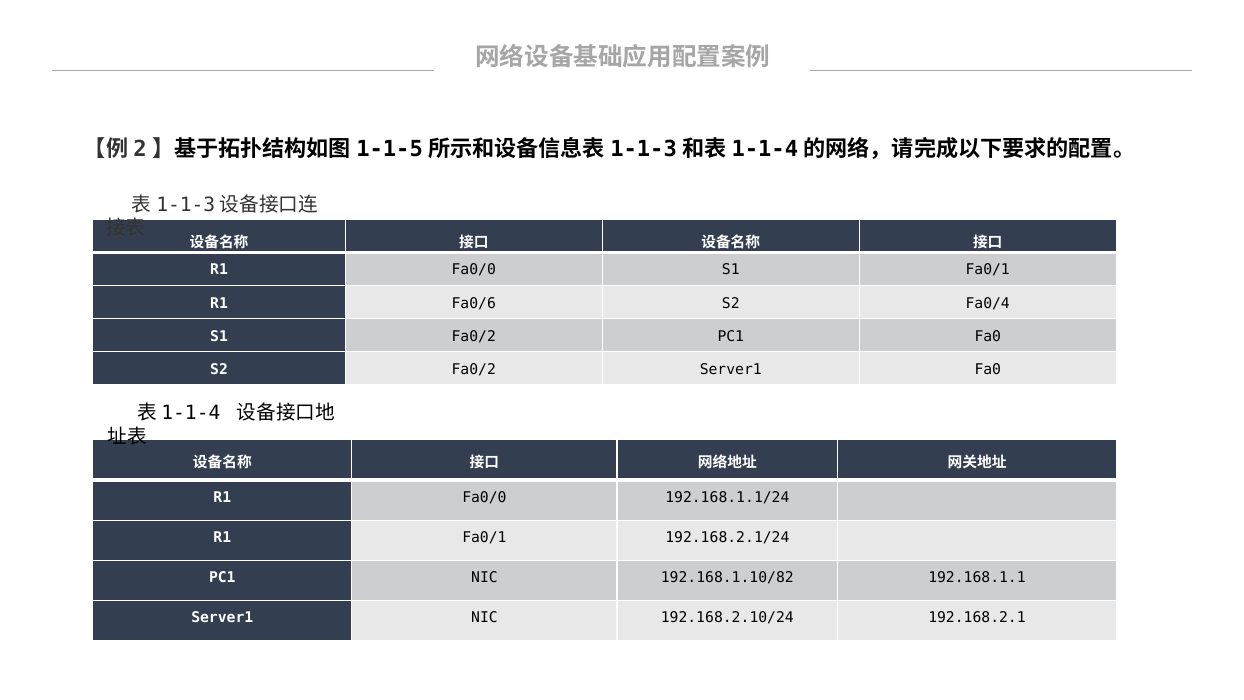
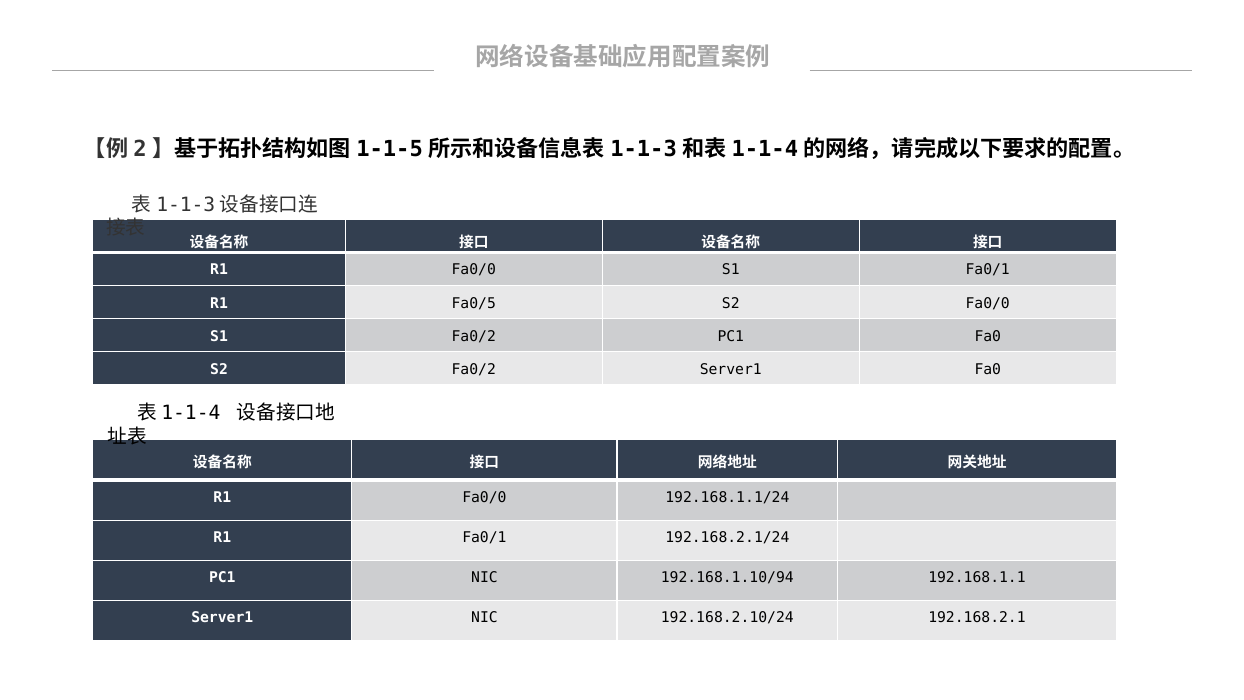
Fa0/6: Fa0/6 -> Fa0/5
S2 Fa0/4: Fa0/4 -> Fa0/0
192.168.1.10/82: 192.168.1.10/82 -> 192.168.1.10/94
